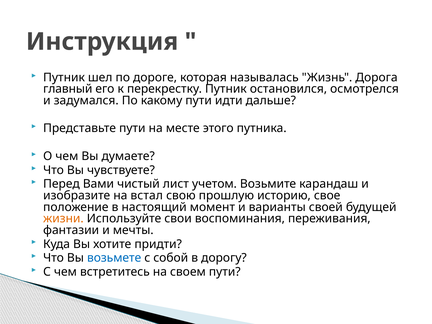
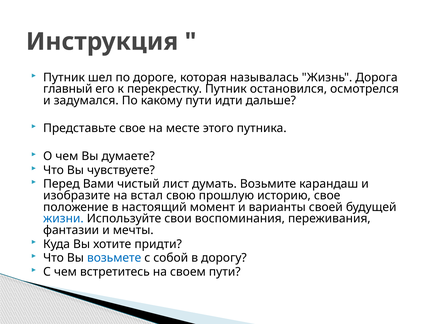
Представьте пути: пути -> свое
учетом: учетом -> думать
жизни colour: orange -> blue
